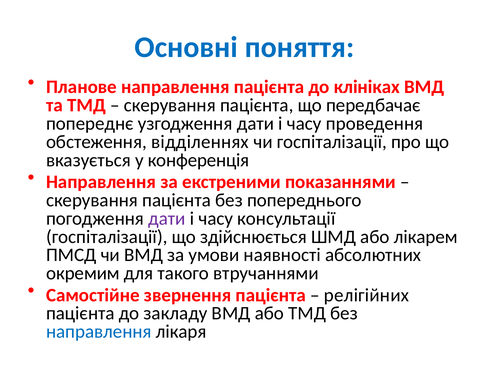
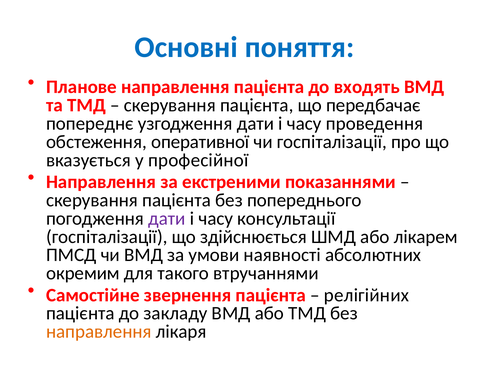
клініках: клініках -> входять
відділеннях: відділеннях -> оперативної
конференція: конференція -> професійної
направлення at (99, 331) colour: blue -> orange
